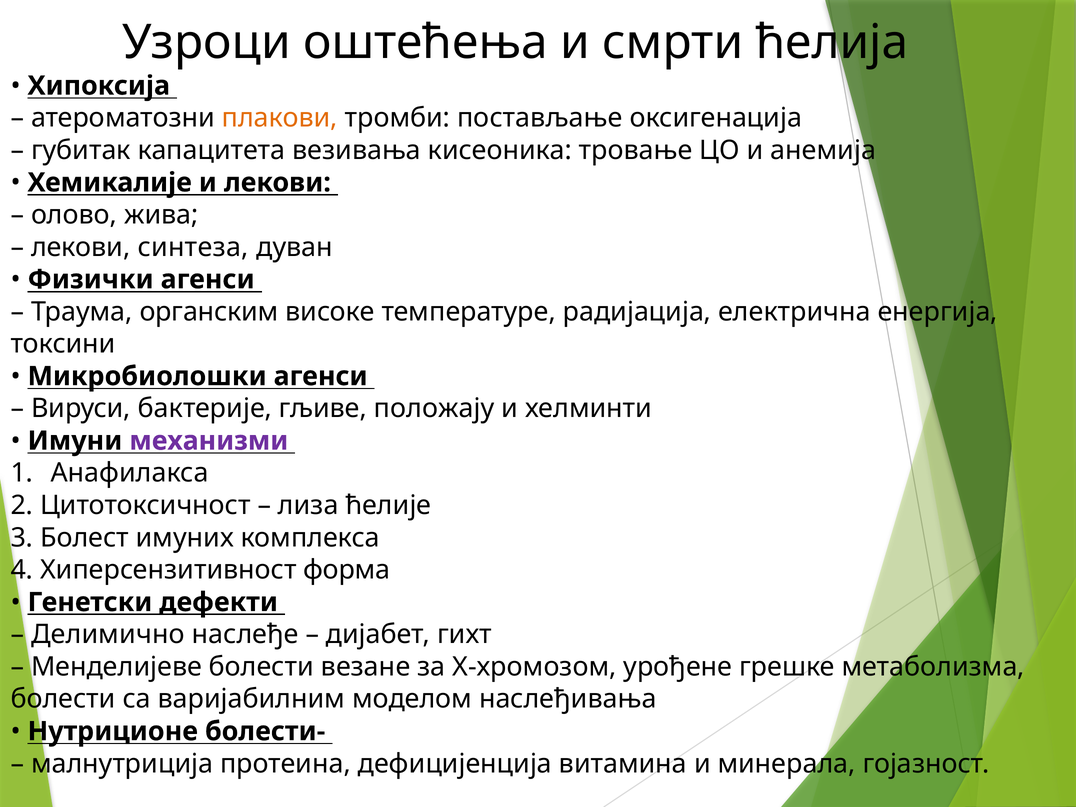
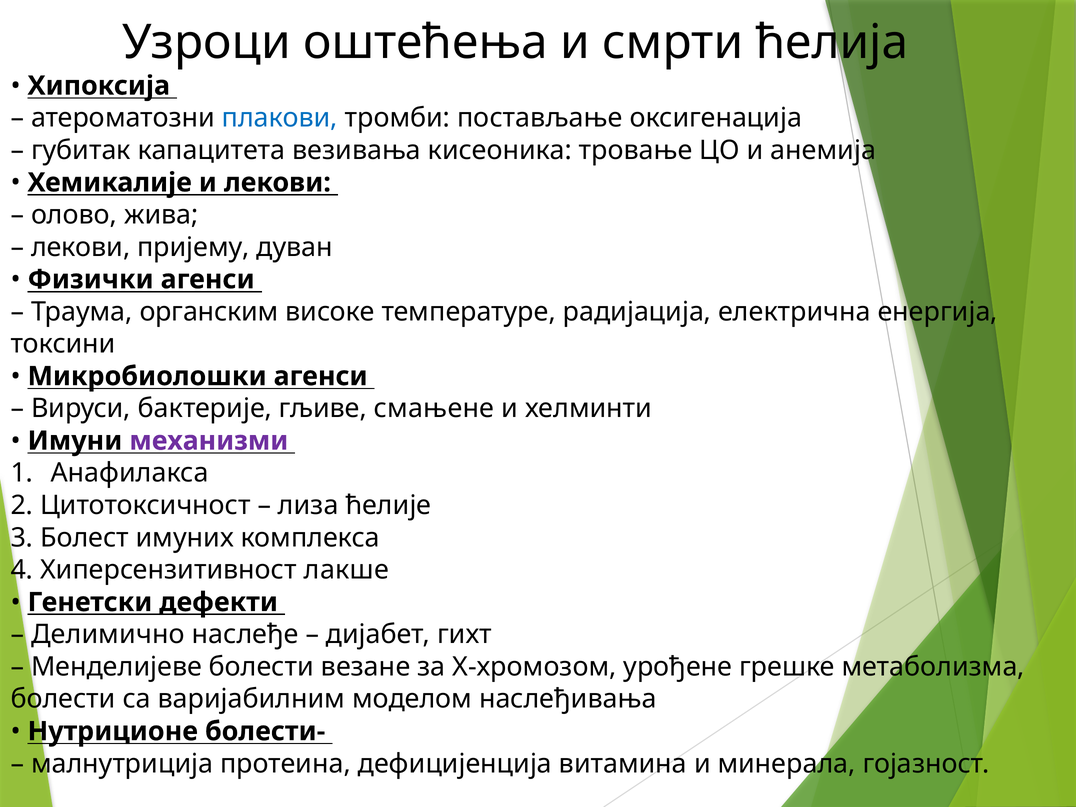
плакови colour: orange -> blue
синтеза: синтеза -> пријему
положају: положају -> смањене
форма: форма -> лакше
